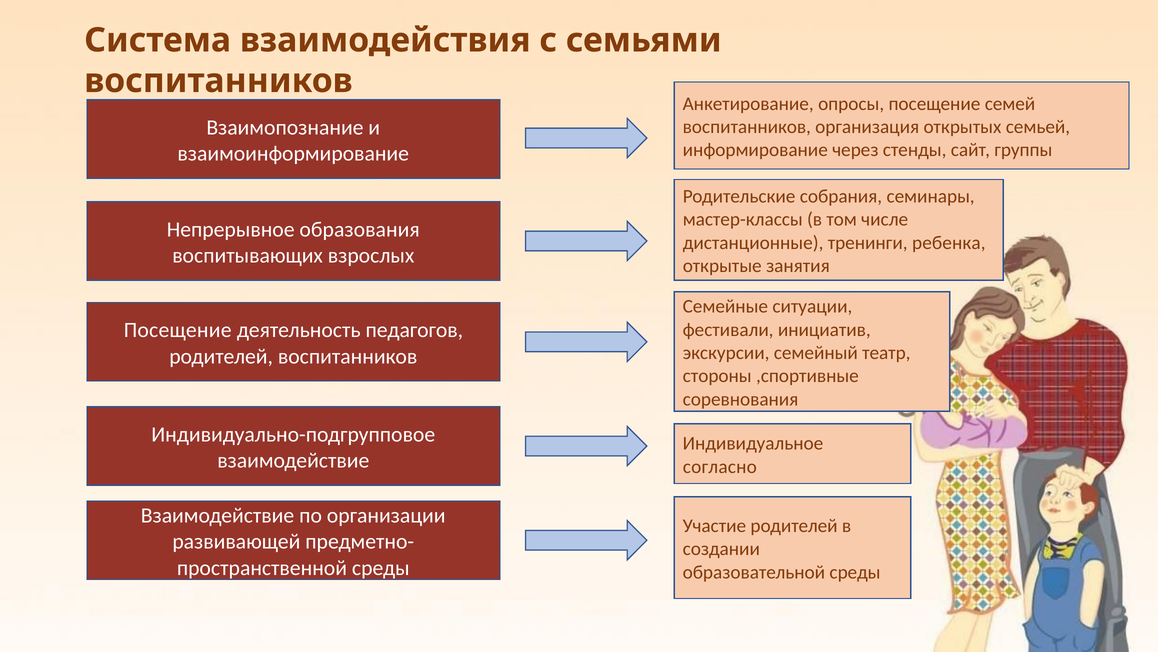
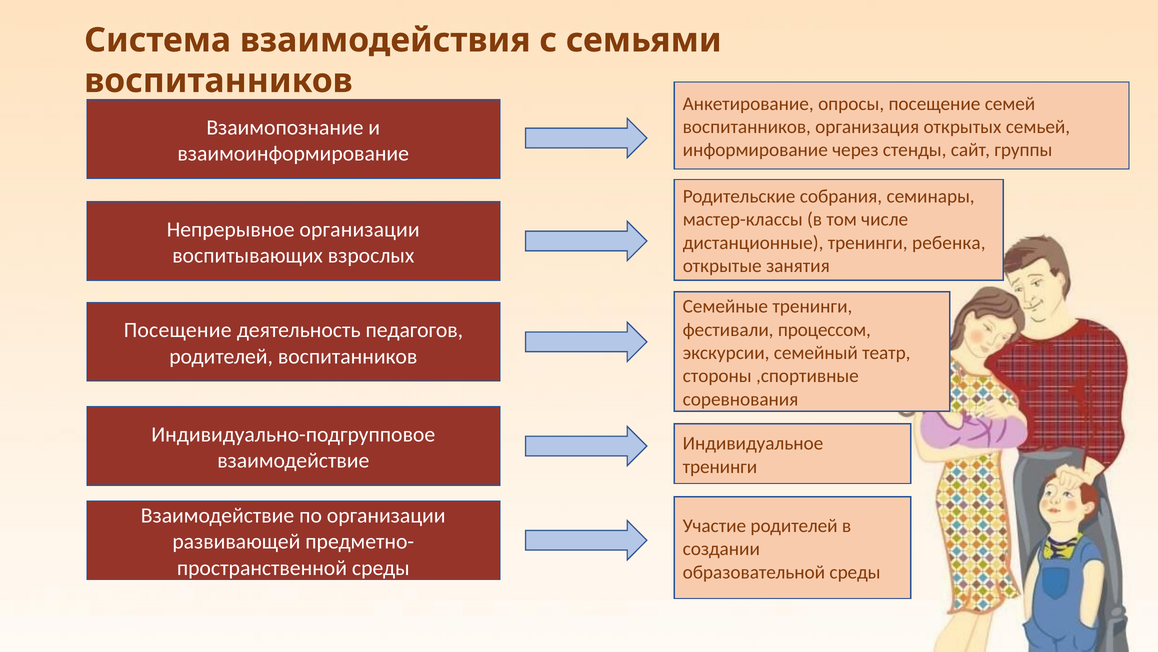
Непрерывное образования: образования -> организации
Семейные ситуации: ситуации -> тренинги
инициатив: инициатив -> процессом
согласно at (720, 466): согласно -> тренинги
